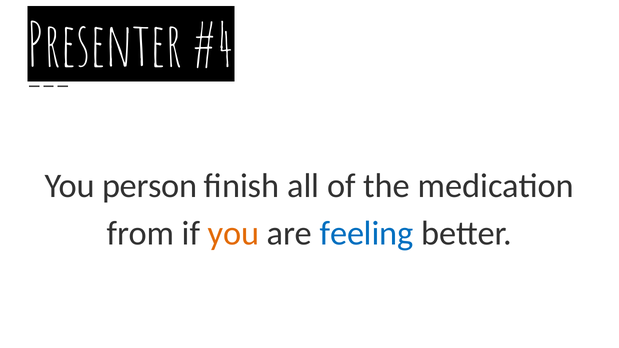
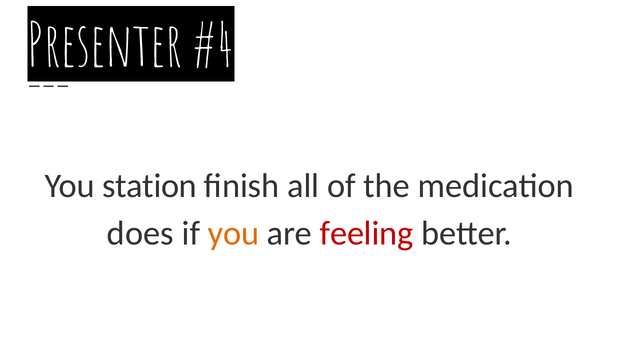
person: person -> station
from: from -> does
feeling colour: blue -> red
